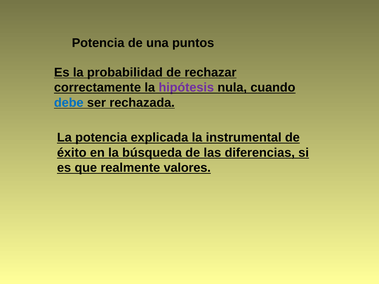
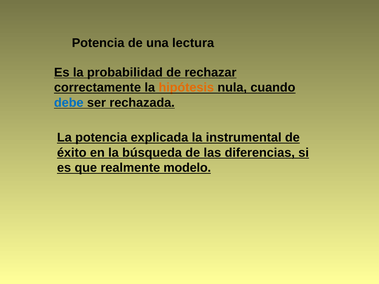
puntos: puntos -> lectura
hipótesis colour: purple -> orange
valores: valores -> modelo
